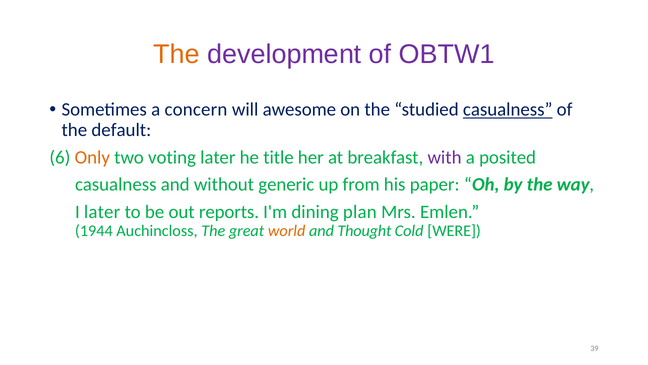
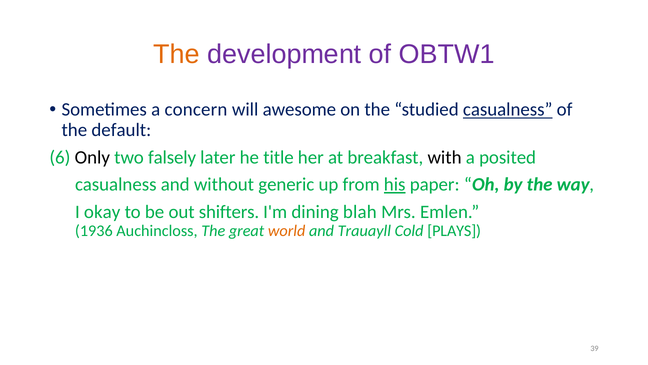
Only colour: orange -> black
voting: voting -> falsely
with colour: purple -> black
his underline: none -> present
I later: later -> okay
reports: reports -> shifters
plan: plan -> blah
1944: 1944 -> 1936
Thought: Thought -> Trauayll
WERE: WERE -> PLAYS
